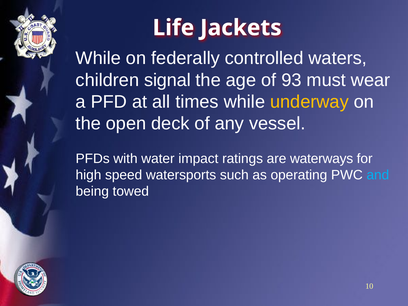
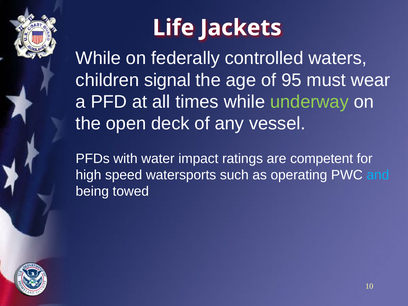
93: 93 -> 95
underway colour: yellow -> light green
waterways: waterways -> competent
